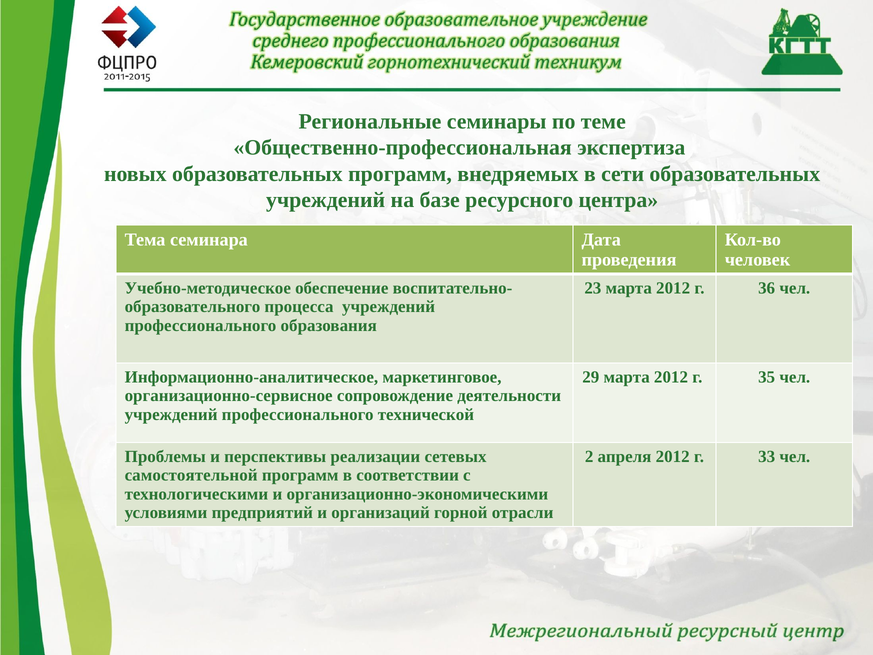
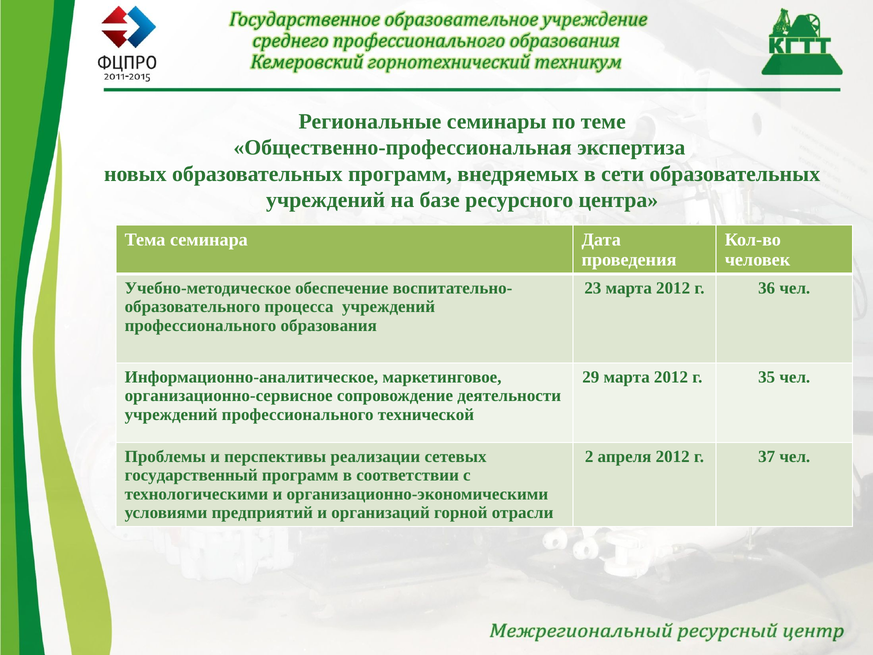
33: 33 -> 37
самостоятельной: самостоятельной -> государственный
